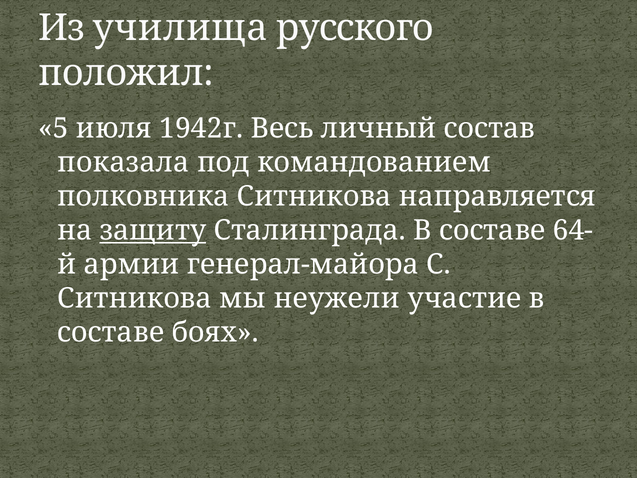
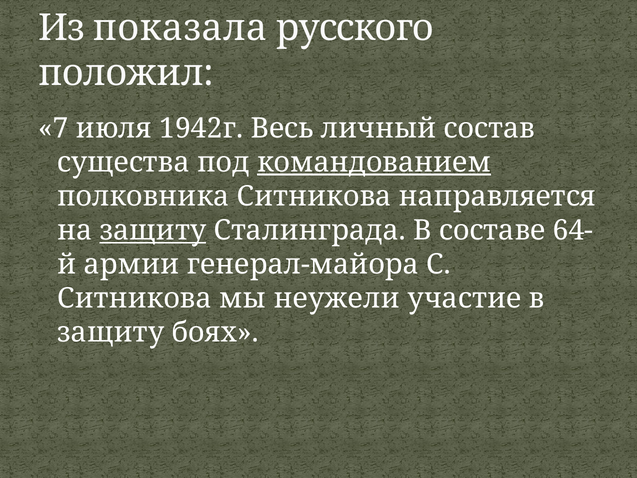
училища: училища -> показала
5: 5 -> 7
показала: показала -> существа
командованием underline: none -> present
составе at (111, 332): составе -> защиту
